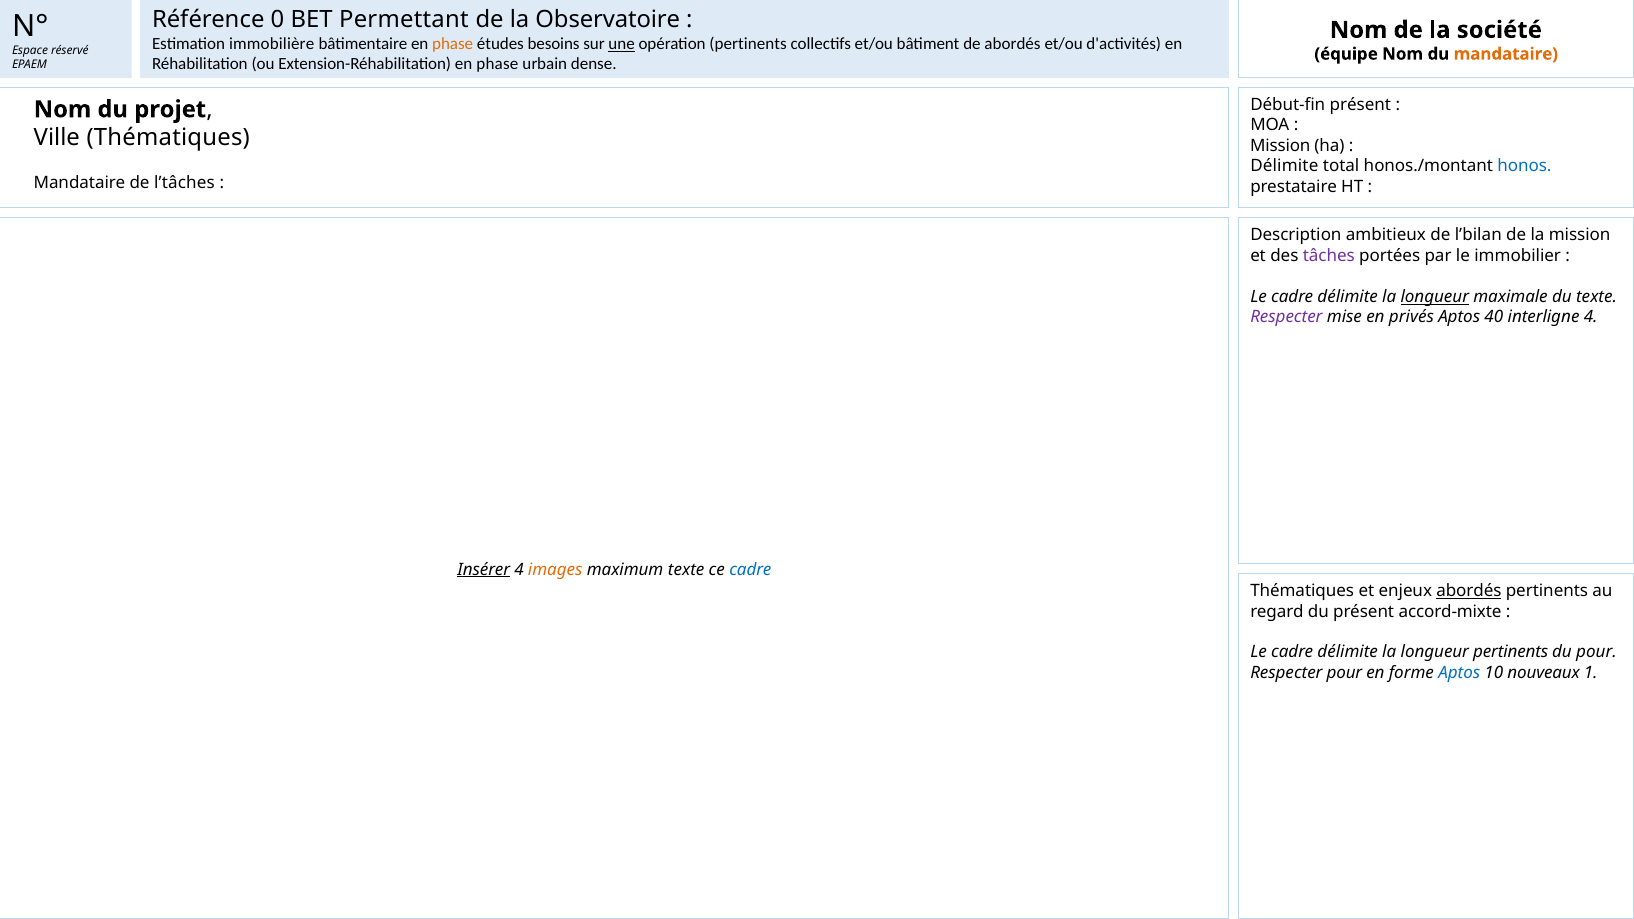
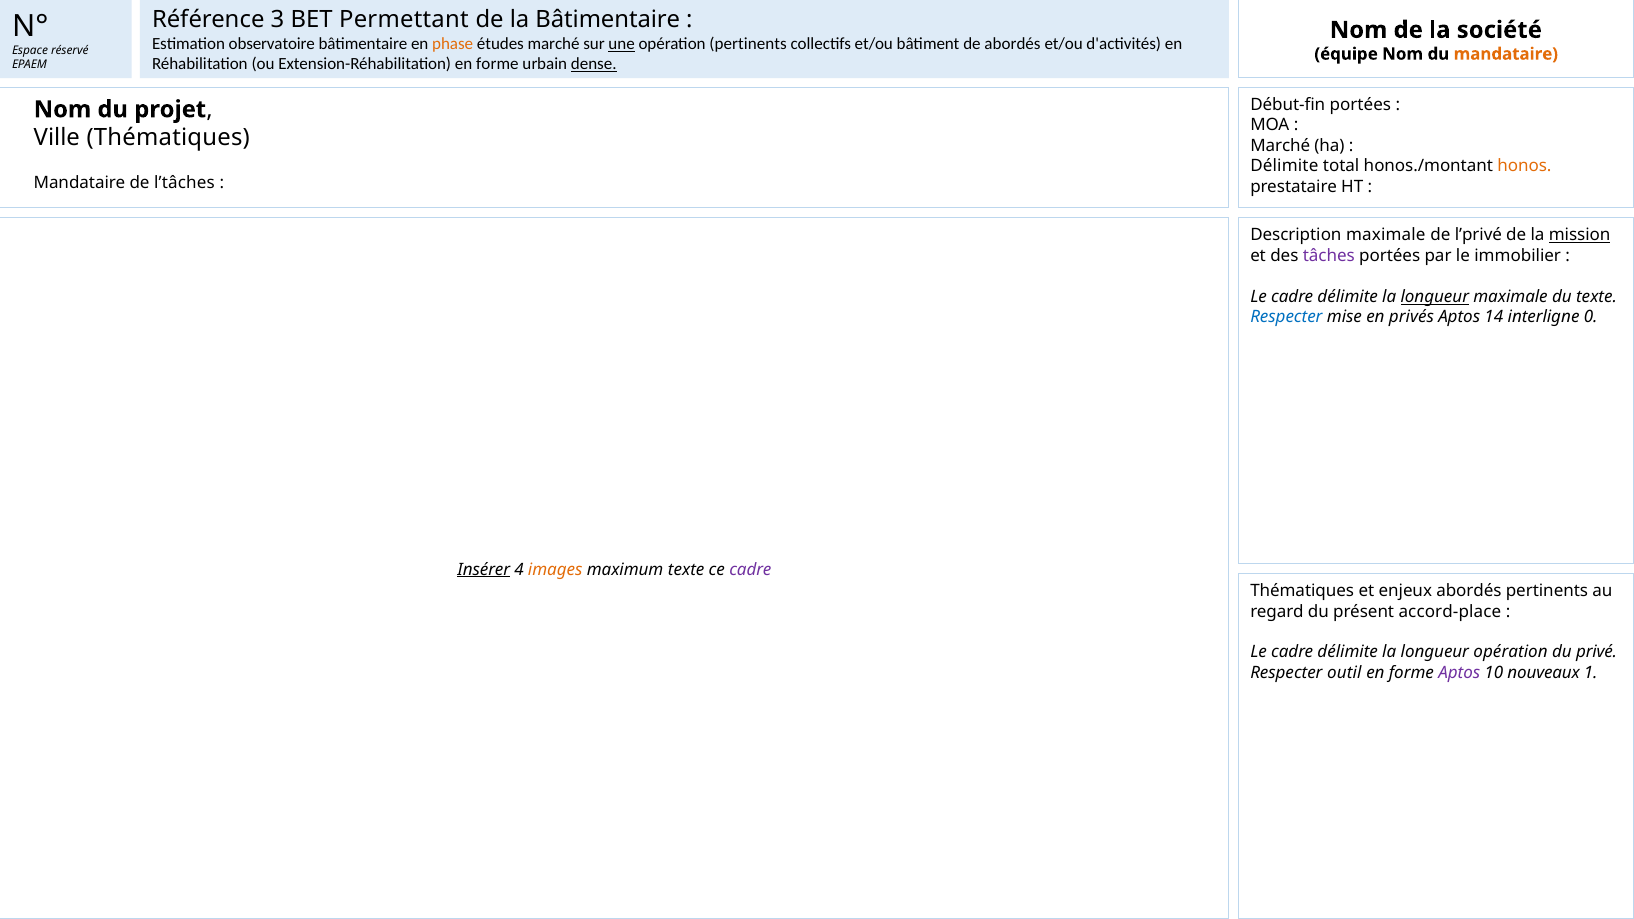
0: 0 -> 3
la Observatoire: Observatoire -> Bâtimentaire
immobilière: immobilière -> observatoire
études besoins: besoins -> marché
Extension-Réhabilitation en phase: phase -> forme
dense underline: none -> present
Début-fin présent: présent -> portées
Mission at (1280, 146): Mission -> Marché
honos colour: blue -> orange
Description ambitieux: ambitieux -> maximale
l’bilan: l’bilan -> l’privé
mission at (1580, 235) underline: none -> present
Respecter at (1286, 317) colour: purple -> blue
40: 40 -> 14
interligne 4: 4 -> 0
cadre at (750, 570) colour: blue -> purple
abordés at (1469, 591) underline: present -> none
accord-mixte: accord-mixte -> accord-place
longueur pertinents: pertinents -> opération
du pour: pour -> privé
Respecter pour: pour -> outil
Aptos at (1459, 673) colour: blue -> purple
